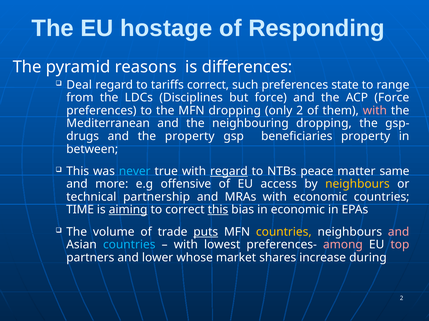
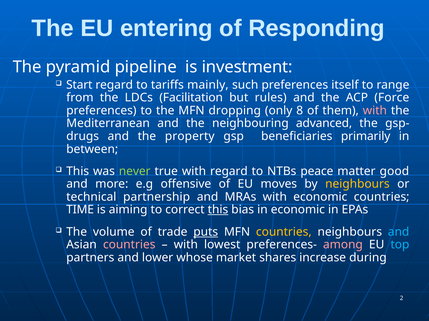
hostage: hostage -> entering
reasons: reasons -> pipeline
differences: differences -> investment
Deal: Deal -> Start
tariffs correct: correct -> mainly
state: state -> itself
Disciplines: Disciplines -> Facilitation
but force: force -> rules
only 2: 2 -> 8
neighbouring dropping: dropping -> advanced
beneficiaries property: property -> primarily
never colour: light blue -> light green
regard at (229, 172) underline: present -> none
same: same -> good
access: access -> moves
aiming underline: present -> none
and at (399, 232) colour: pink -> light blue
countries at (129, 245) colour: light blue -> pink
top colour: pink -> light blue
